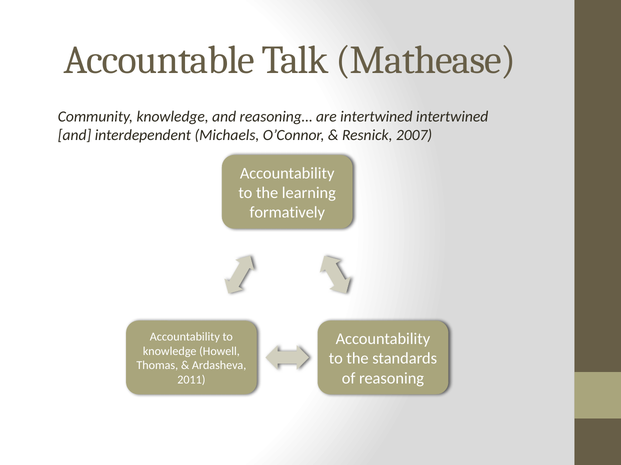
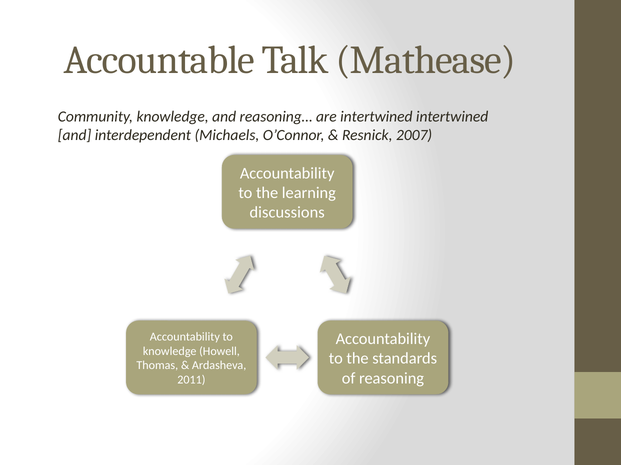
formatively: formatively -> discussions
